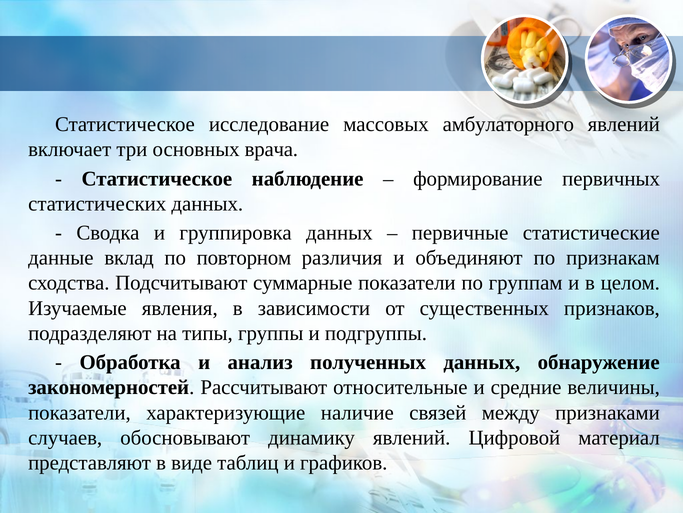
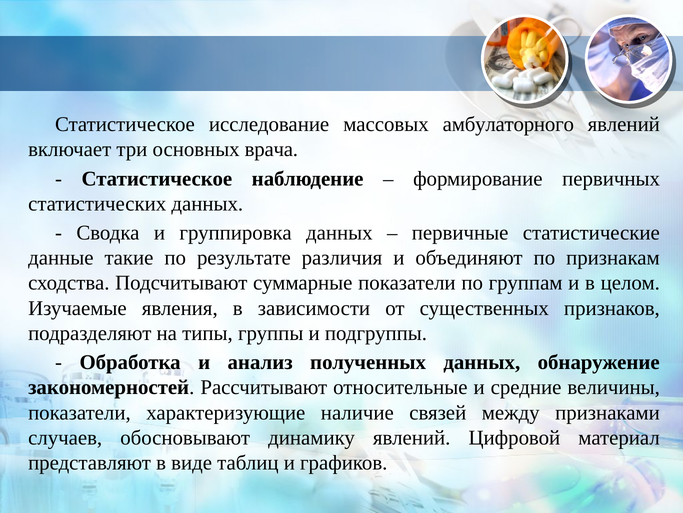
вклад: вклад -> такие
повторном: повторном -> результате
